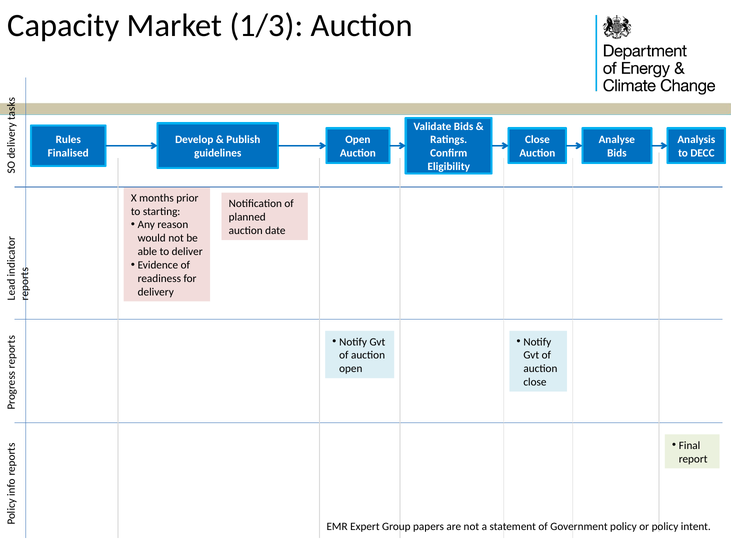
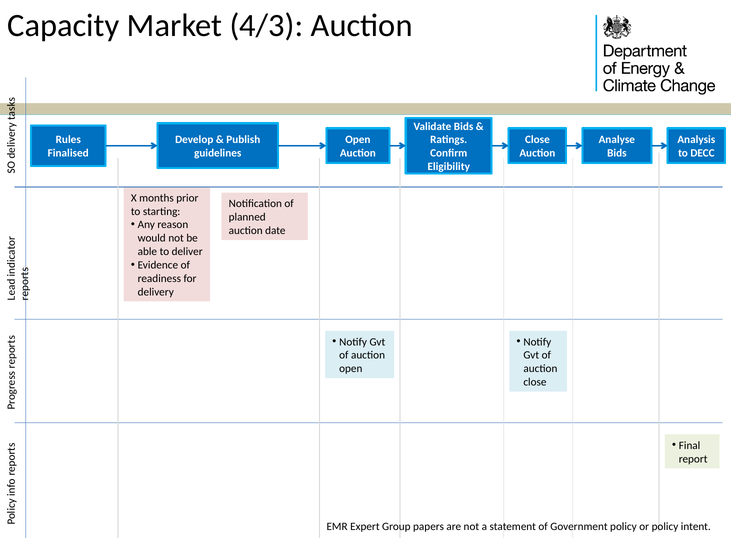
1/3: 1/3 -> 4/3
